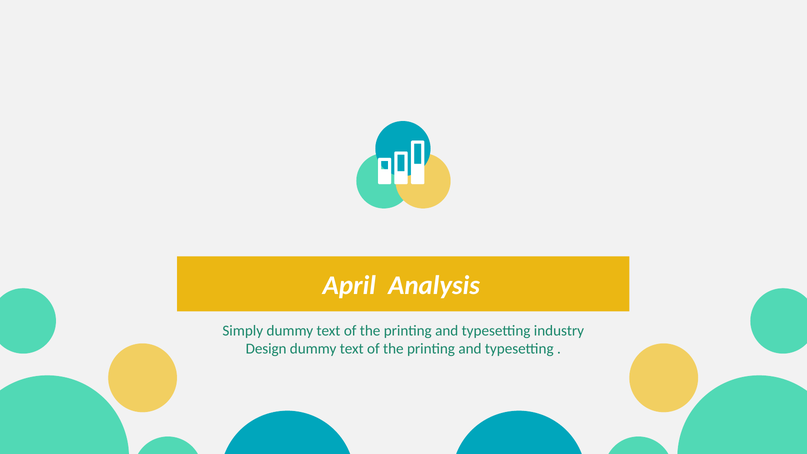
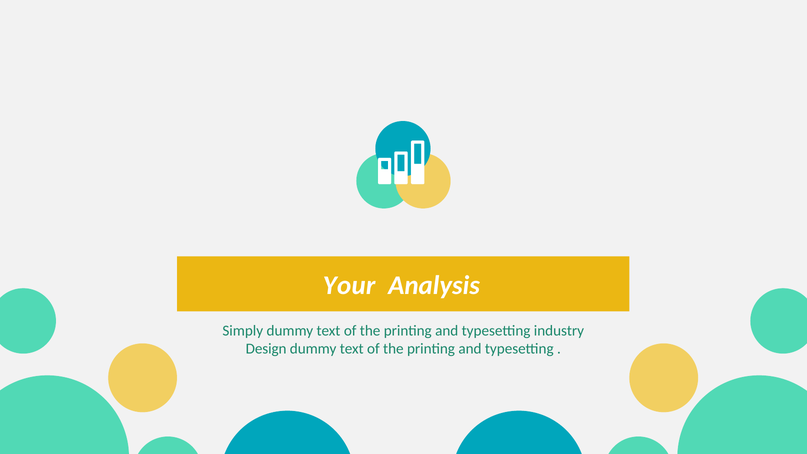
April: April -> Your
